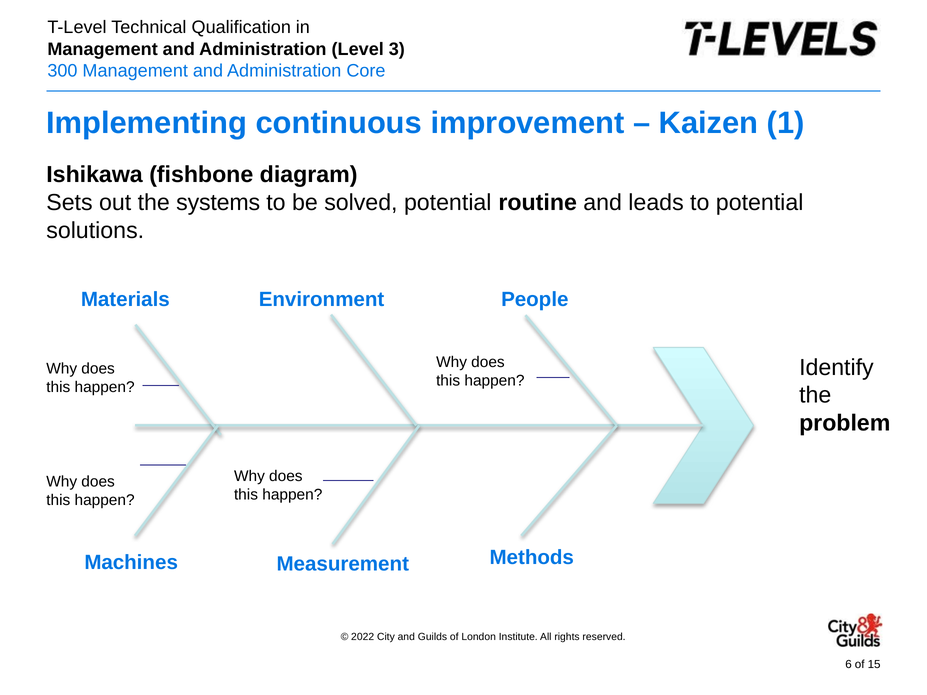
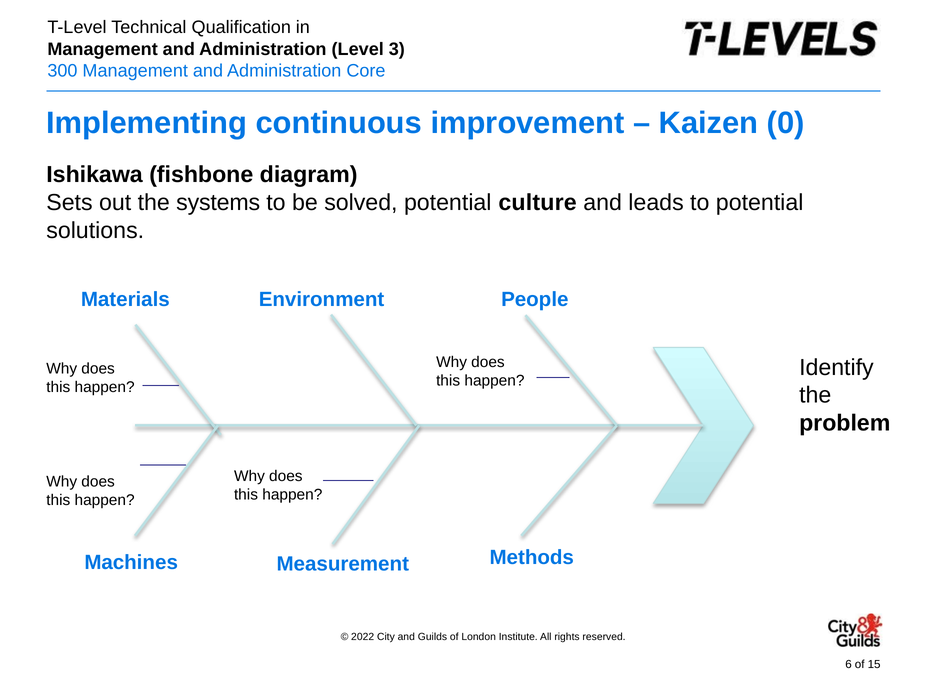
1: 1 -> 0
routine: routine -> culture
